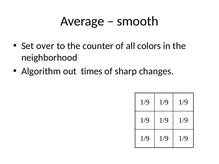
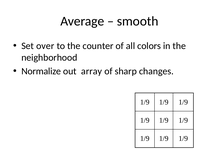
Algorithm: Algorithm -> Normalize
times: times -> array
